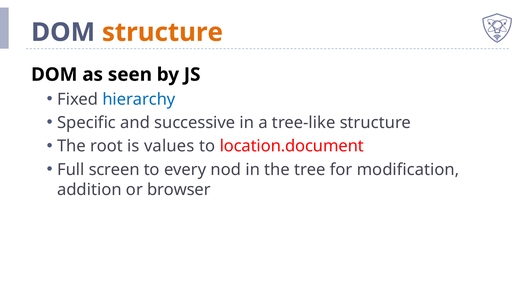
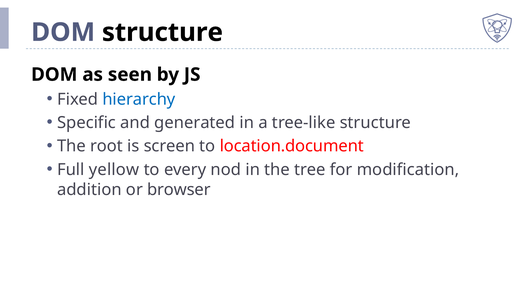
structure at (162, 32) colour: orange -> black
successive: successive -> generated
values: values -> screen
screen: screen -> yellow
